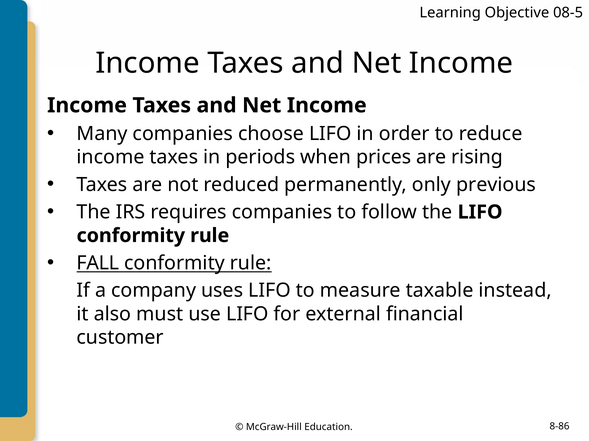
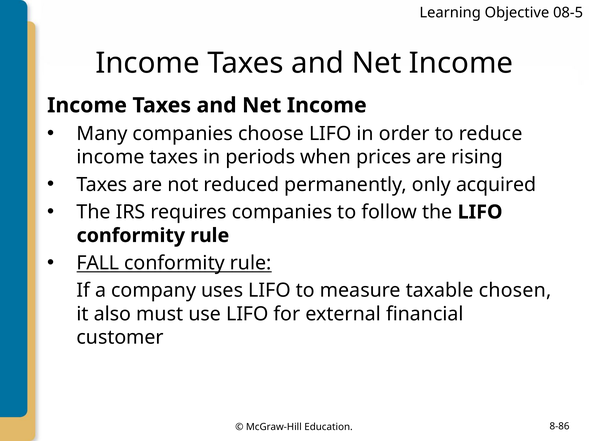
previous: previous -> acquired
instead: instead -> chosen
